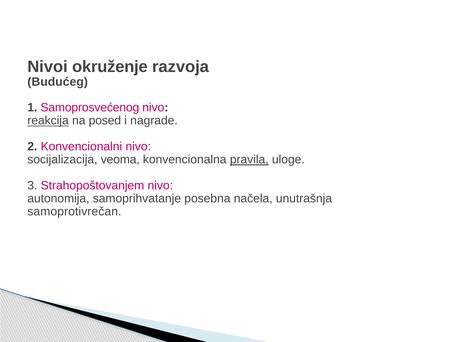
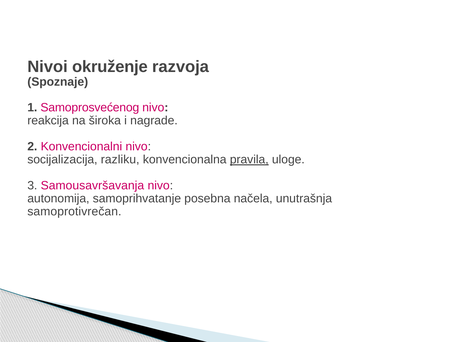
Budućeg: Budućeg -> Spoznaje
reakcija underline: present -> none
posed: posed -> široka
veoma: veoma -> razliku
Strahopoštovanjem: Strahopoštovanjem -> Samousavršavanja
